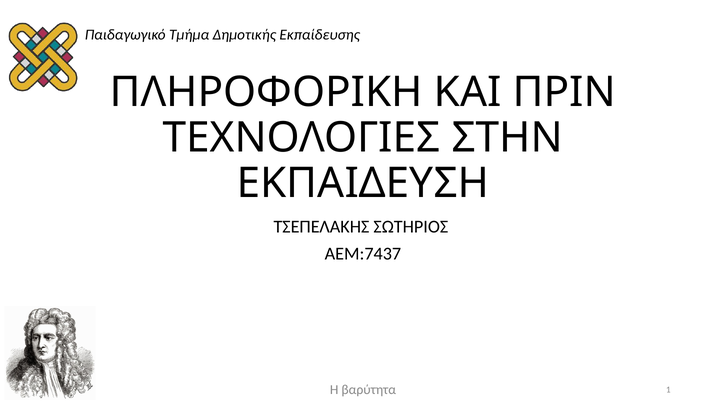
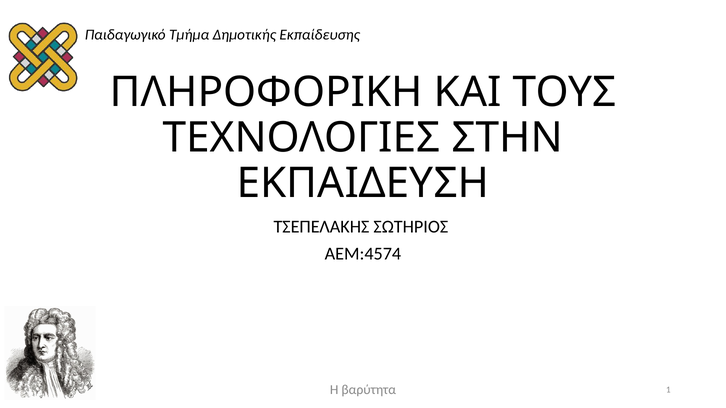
ΠΡΙΝ: ΠΡΙΝ -> ΤΟΥΣ
ΑΕΜ:7437: ΑΕΜ:7437 -> ΑΕΜ:4574
